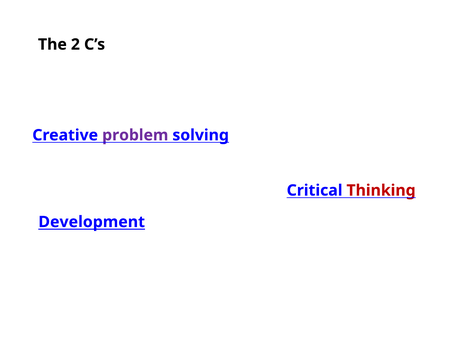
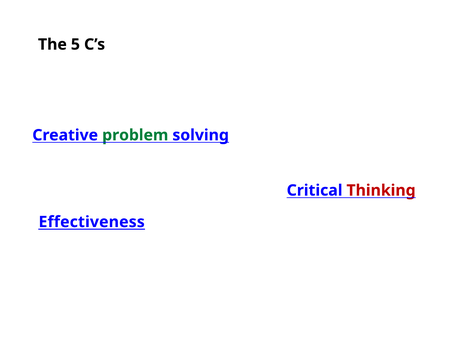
2: 2 -> 5
problem colour: purple -> green
Development: Development -> Effectiveness
